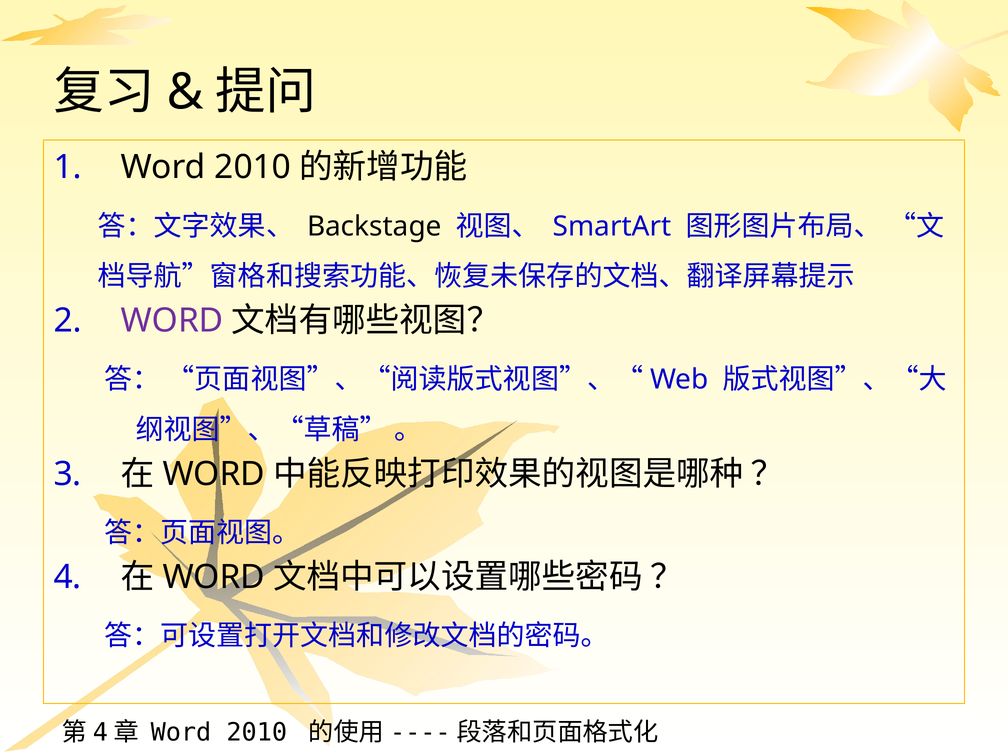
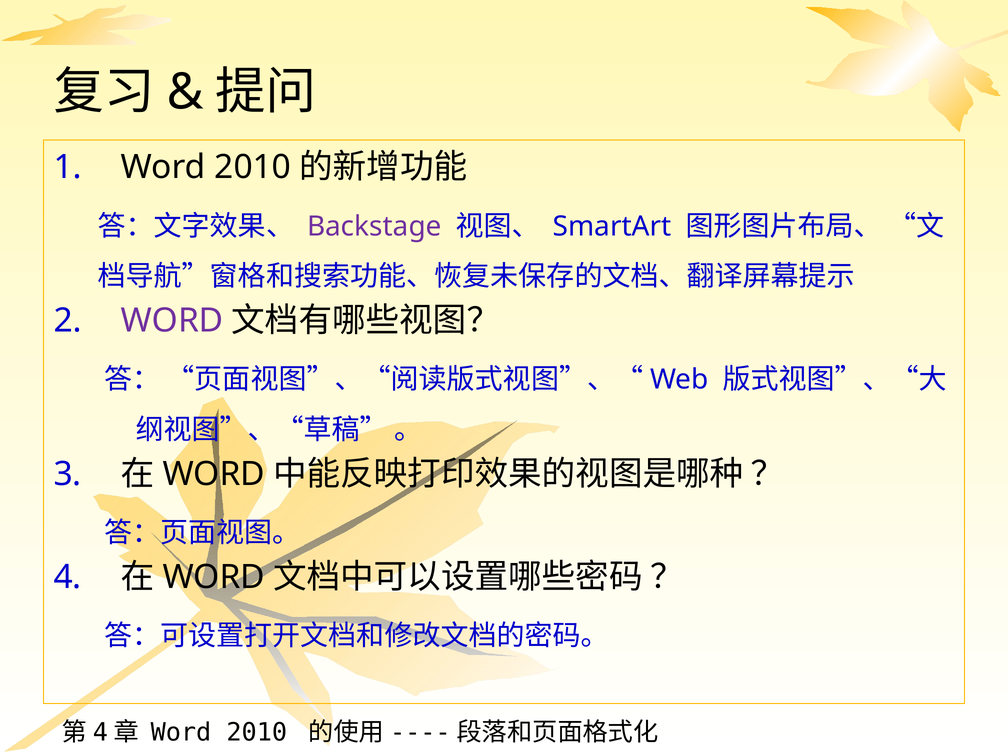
Backstage colour: black -> purple
